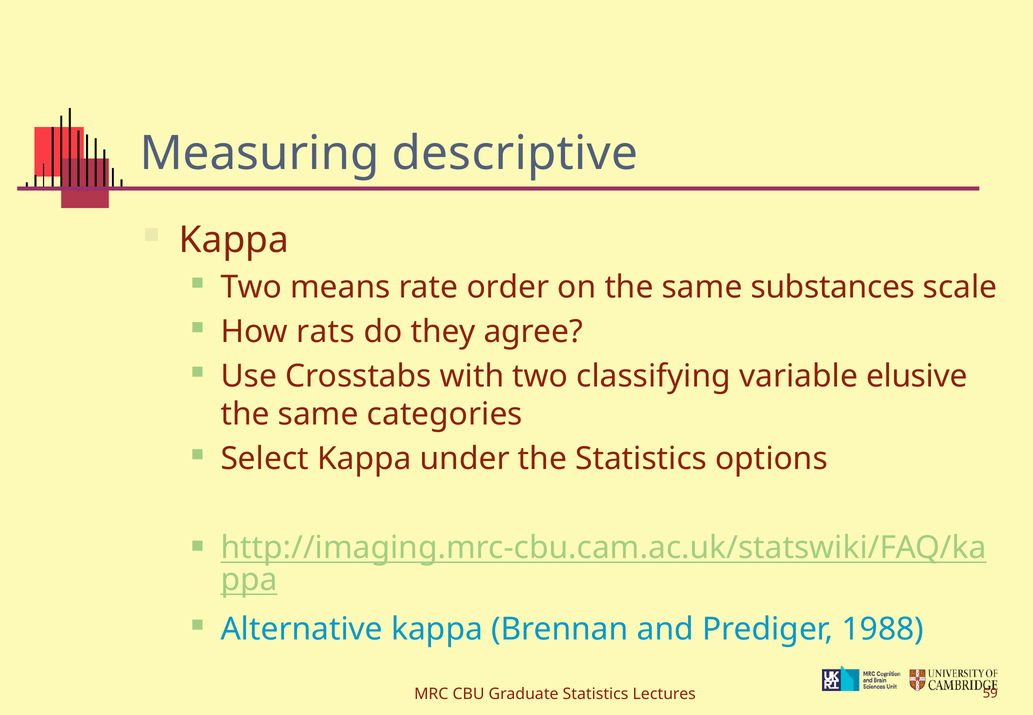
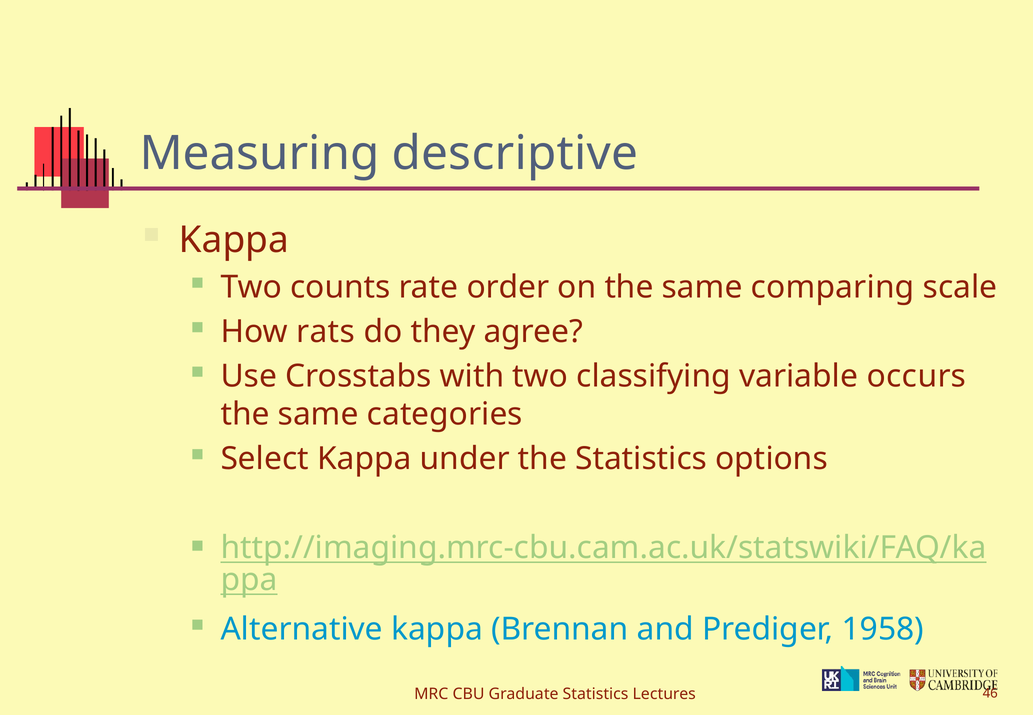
means: means -> counts
substances: substances -> comparing
elusive: elusive -> occurs
1988: 1988 -> 1958
59: 59 -> 46
